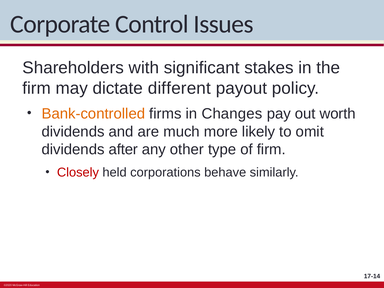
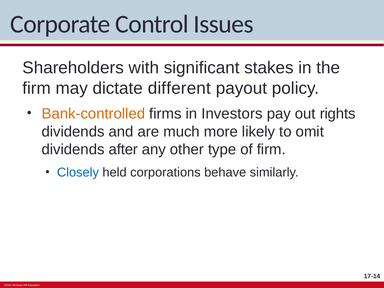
Changes: Changes -> Investors
worth: worth -> rights
Closely colour: red -> blue
